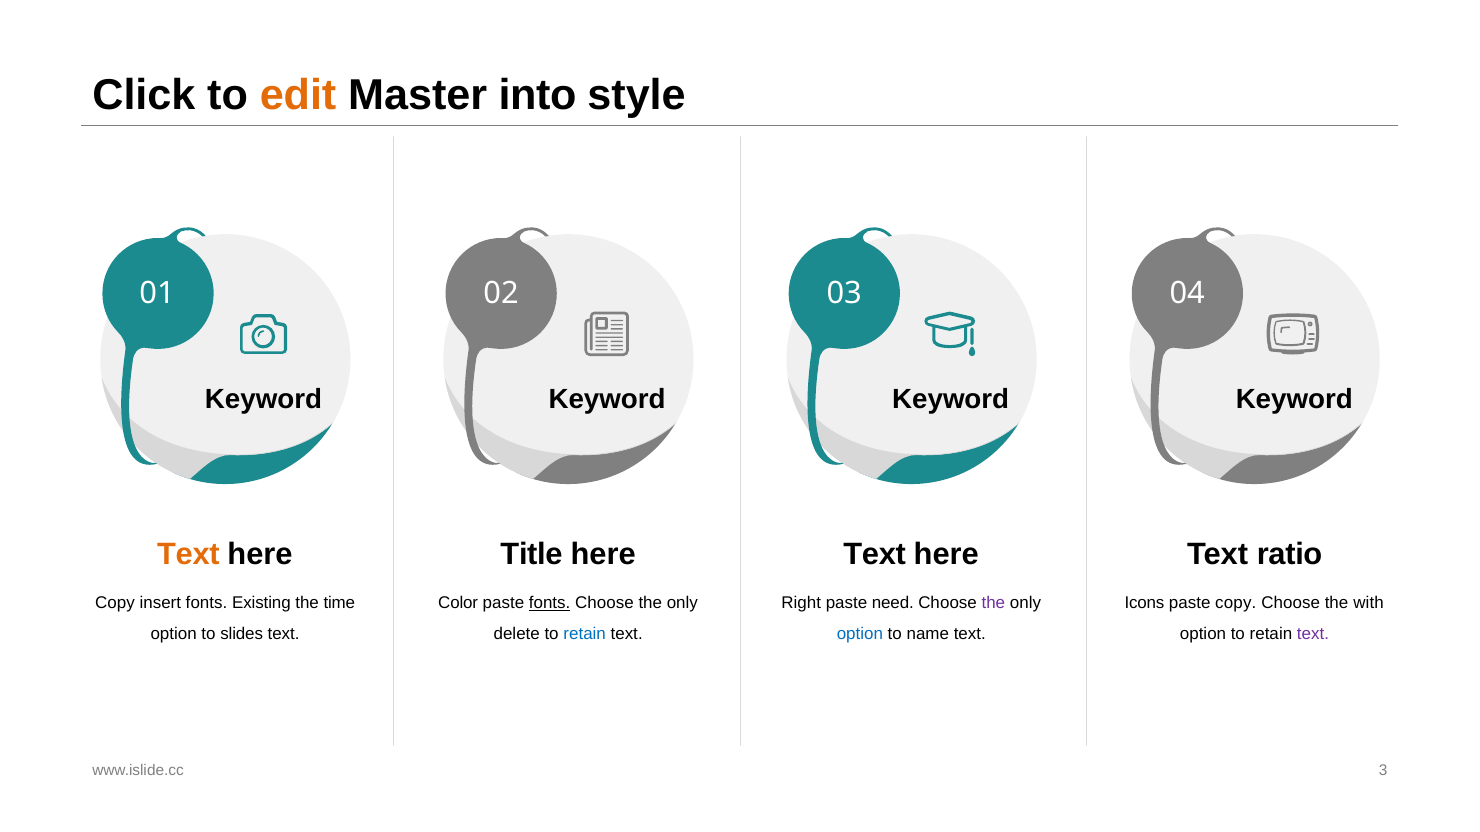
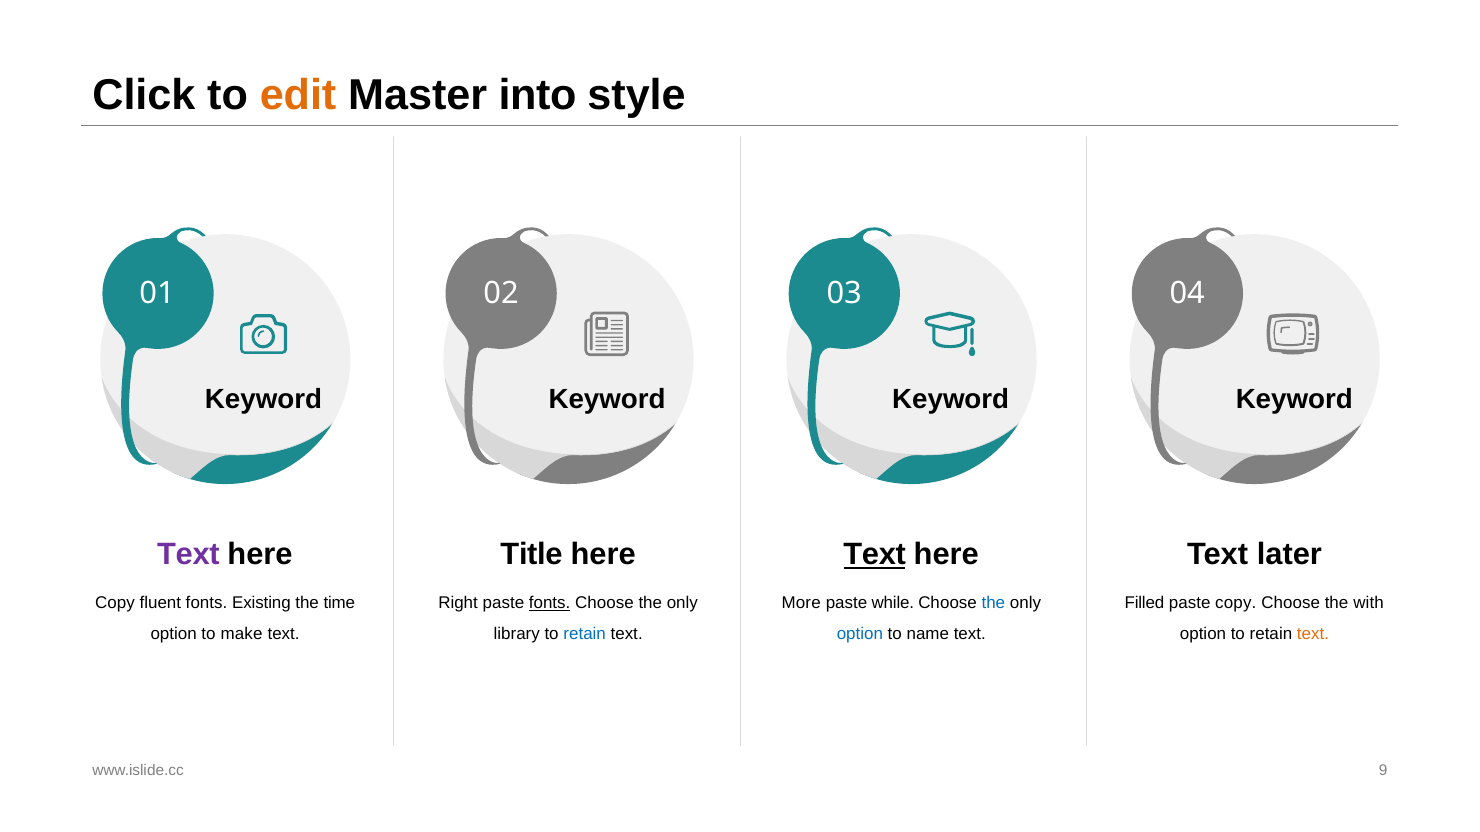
Text at (188, 555) colour: orange -> purple
Text at (875, 555) underline: none -> present
ratio: ratio -> later
insert: insert -> fluent
Color: Color -> Right
Right: Right -> More
need: need -> while
the at (993, 603) colour: purple -> blue
Icons: Icons -> Filled
slides: slides -> make
delete: delete -> library
text at (1313, 634) colour: purple -> orange
3: 3 -> 9
